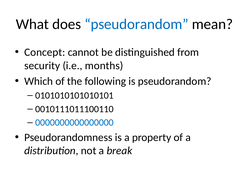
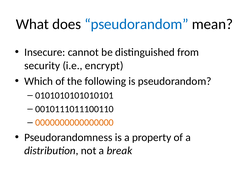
Concept: Concept -> Insecure
months: months -> encrypt
0000000000000000 colour: blue -> orange
